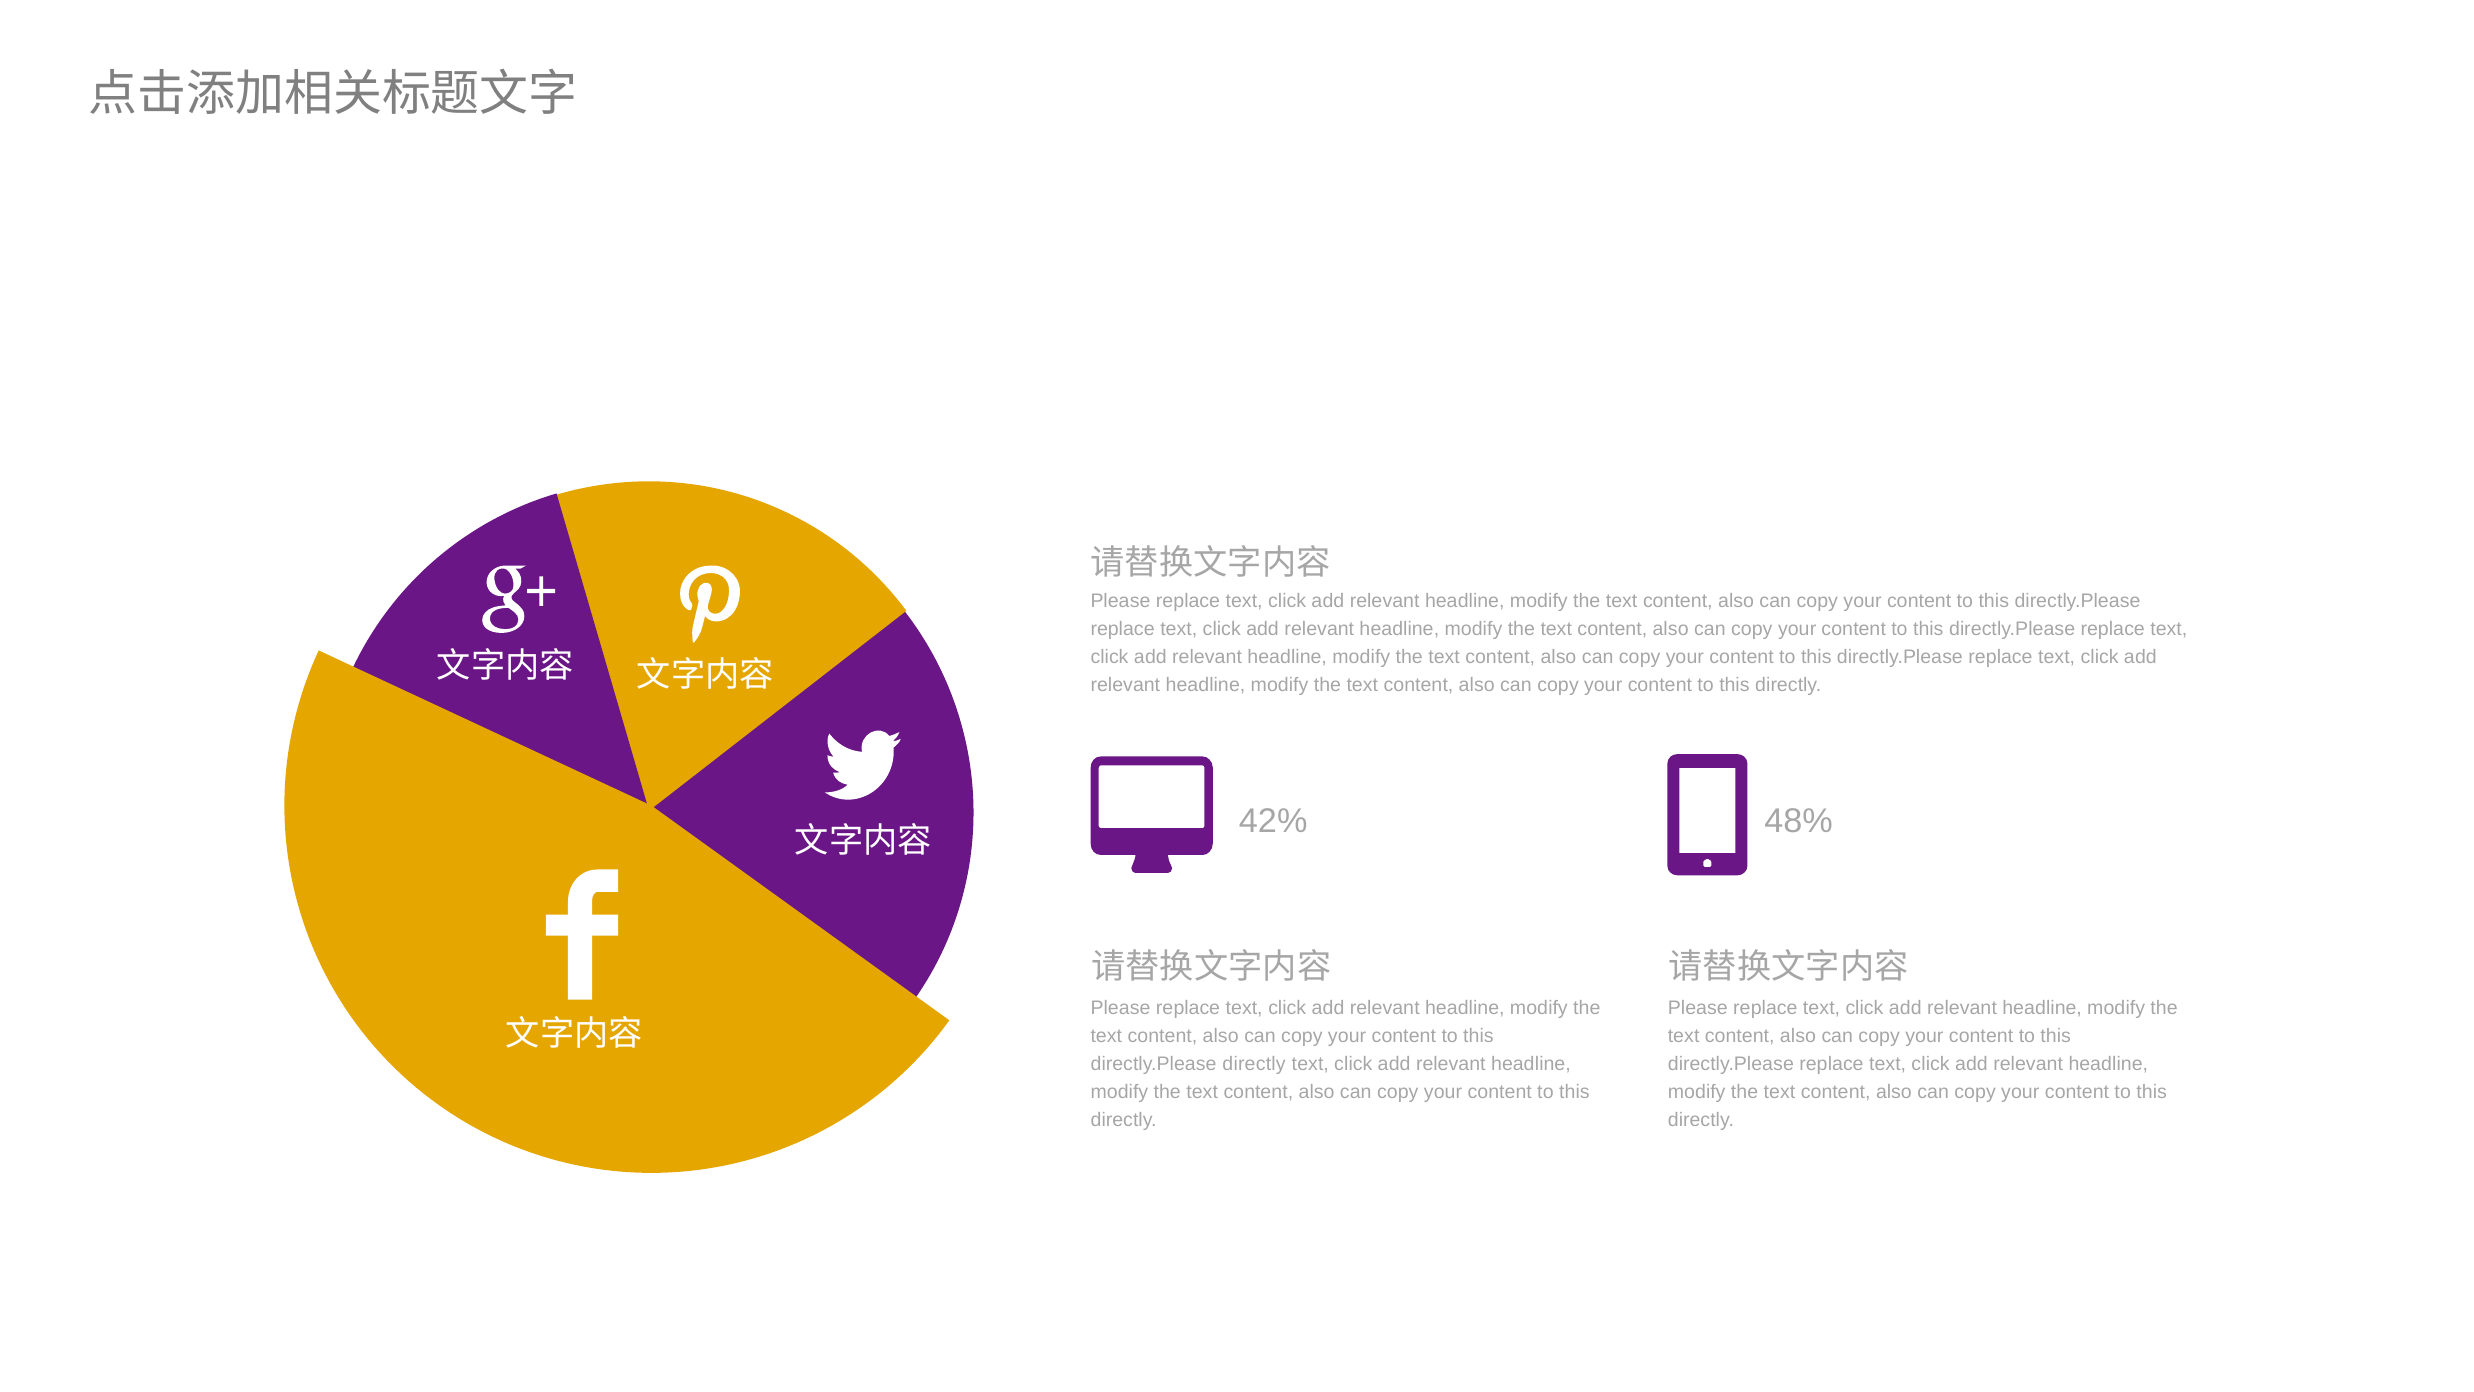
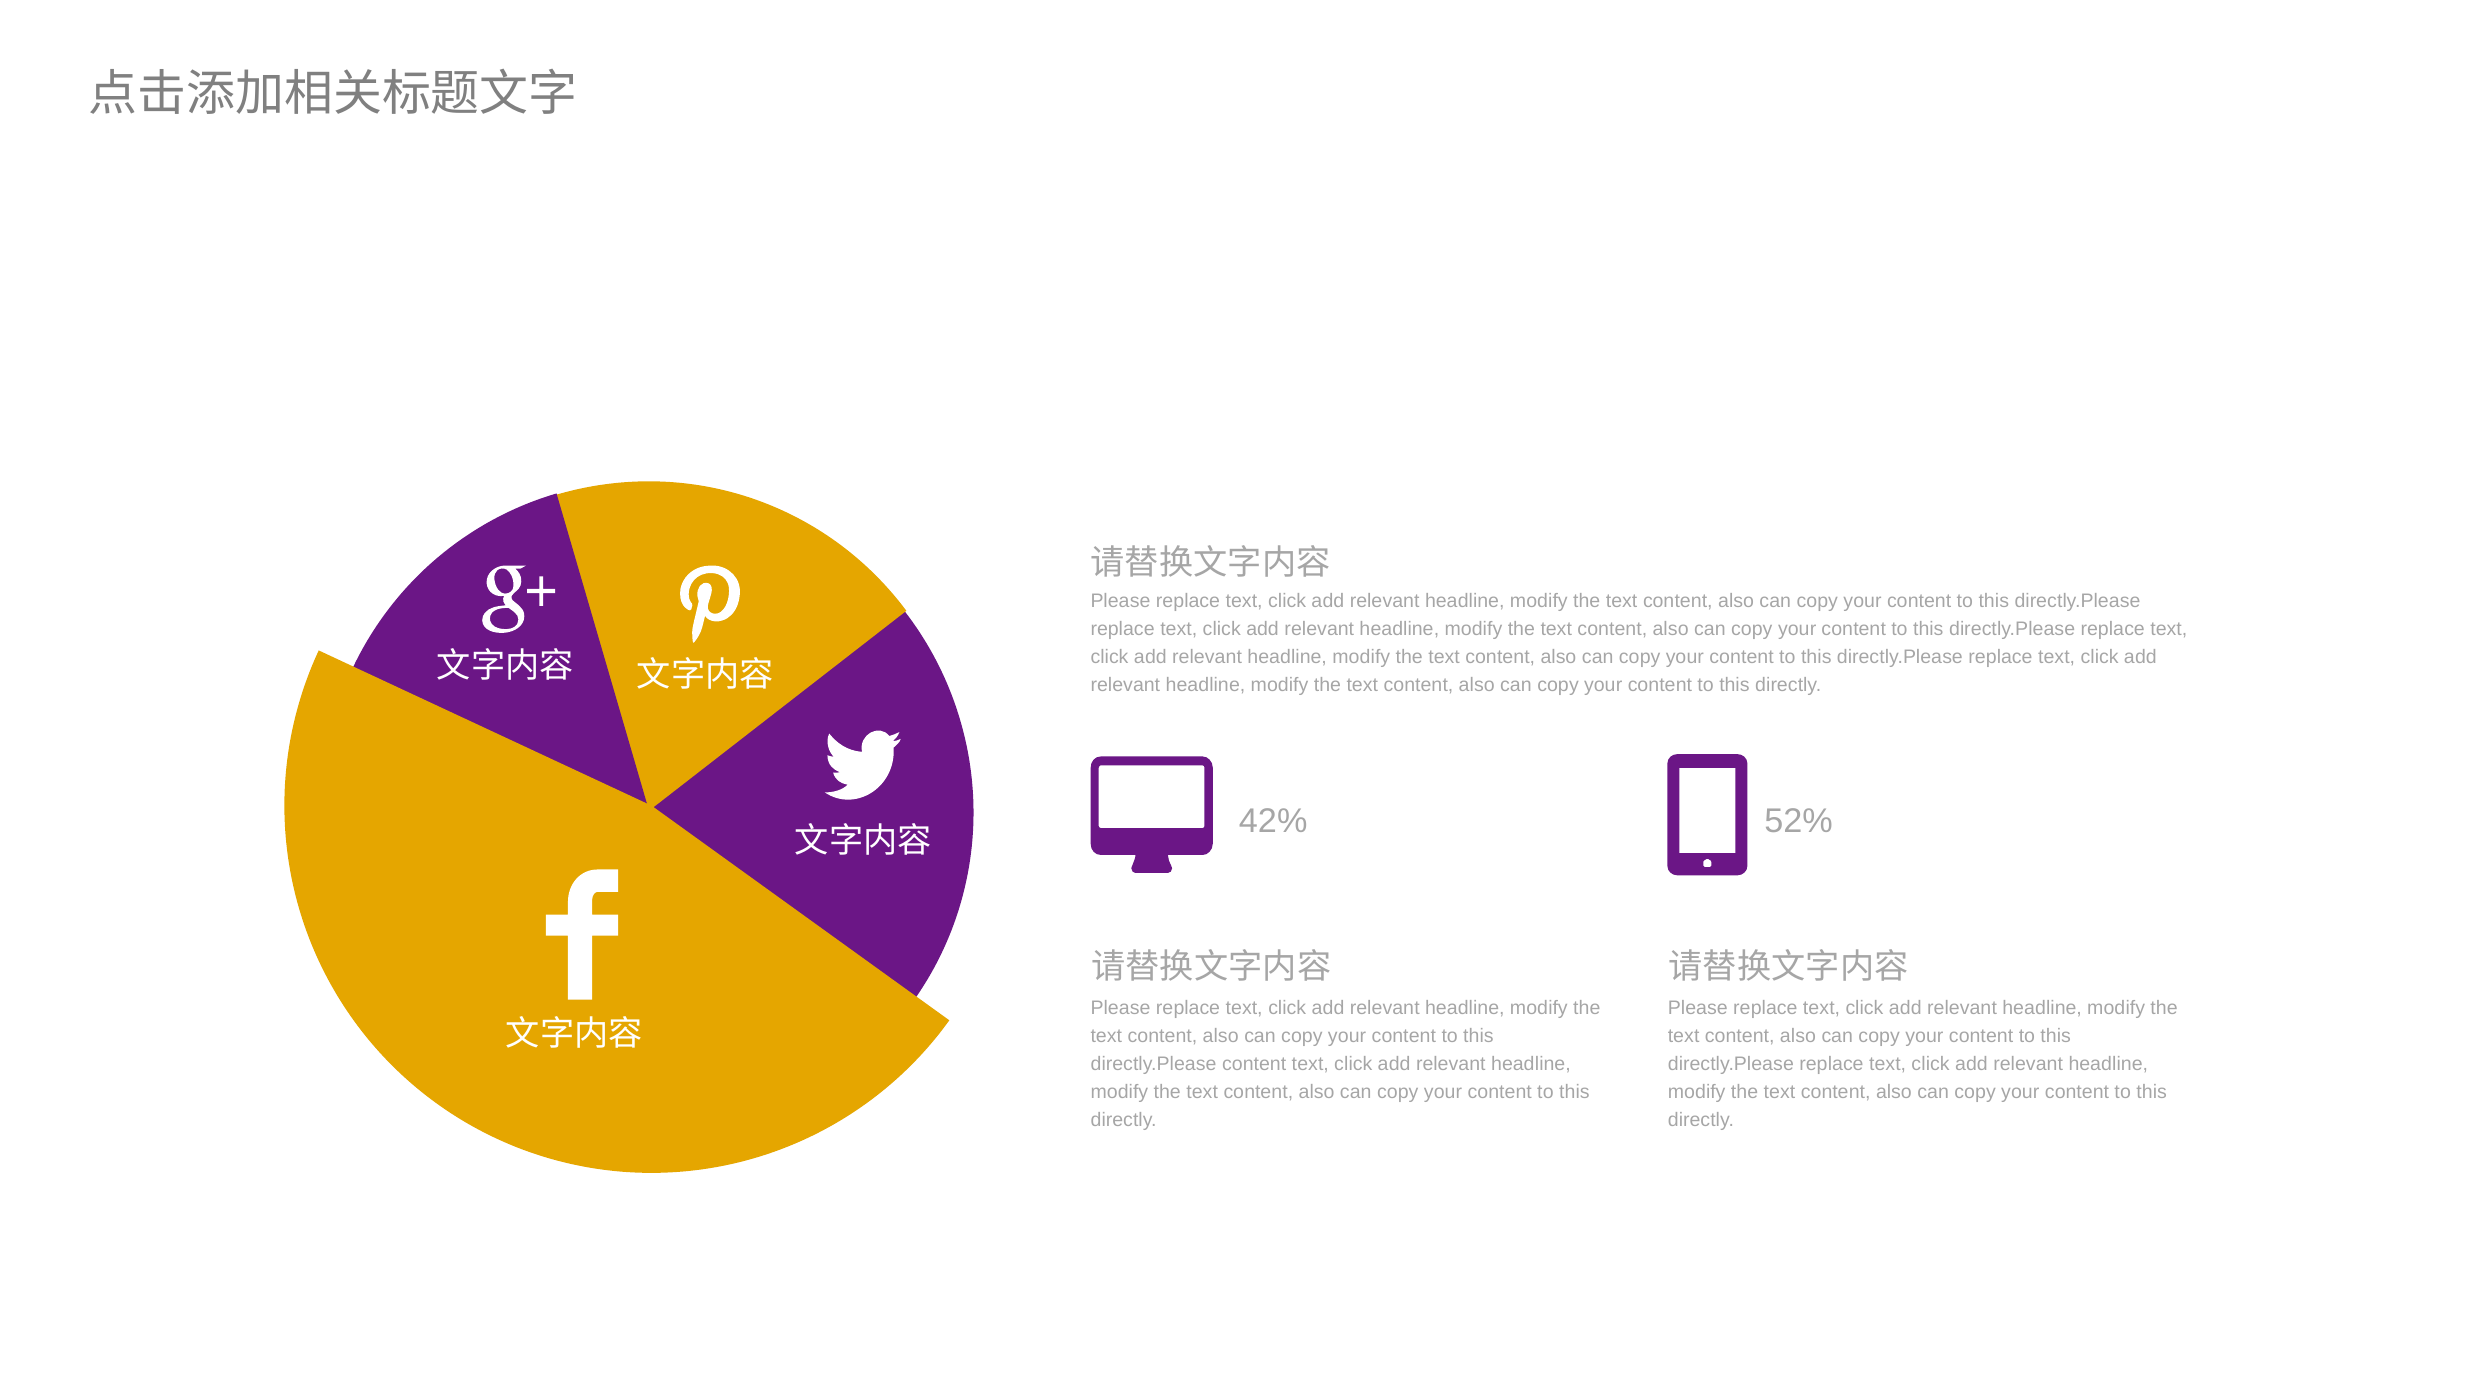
48%: 48% -> 52%
directly.Please directly: directly -> content
